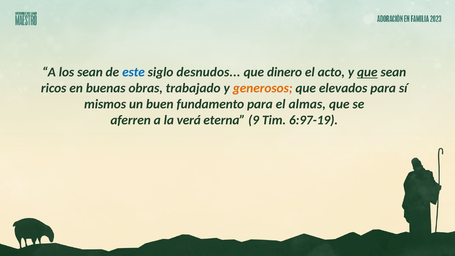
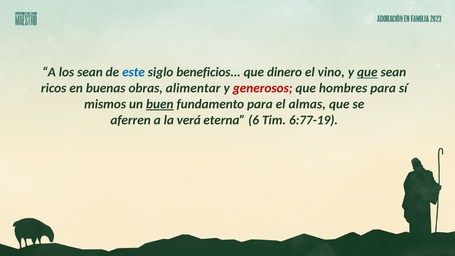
desnudos: desnudos -> beneficios
acto: acto -> vino
trabajado: trabajado -> alimentar
generosos colour: orange -> red
elevados: elevados -> hombres
buen underline: none -> present
9: 9 -> 6
6:97-19: 6:97-19 -> 6:77-19
